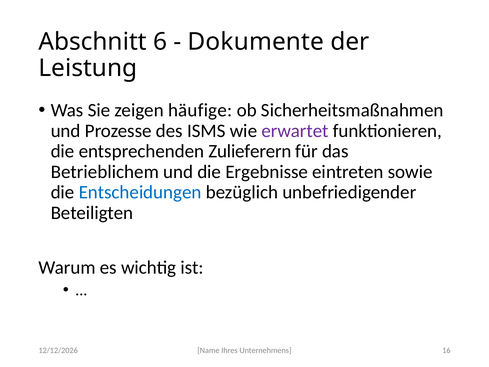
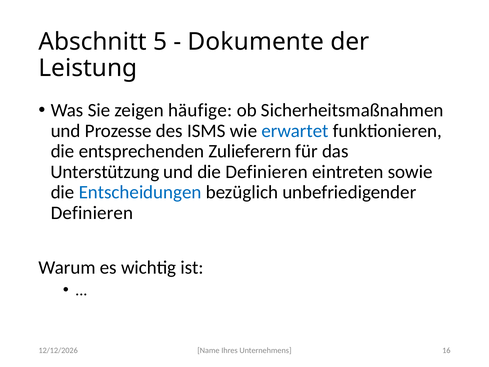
6: 6 -> 5
erwartet colour: purple -> blue
Betrieblichem: Betrieblichem -> Unterstützung
die Ergebnisse: Ergebnisse -> Definieren
Beteiligten at (92, 213): Beteiligten -> Definieren
